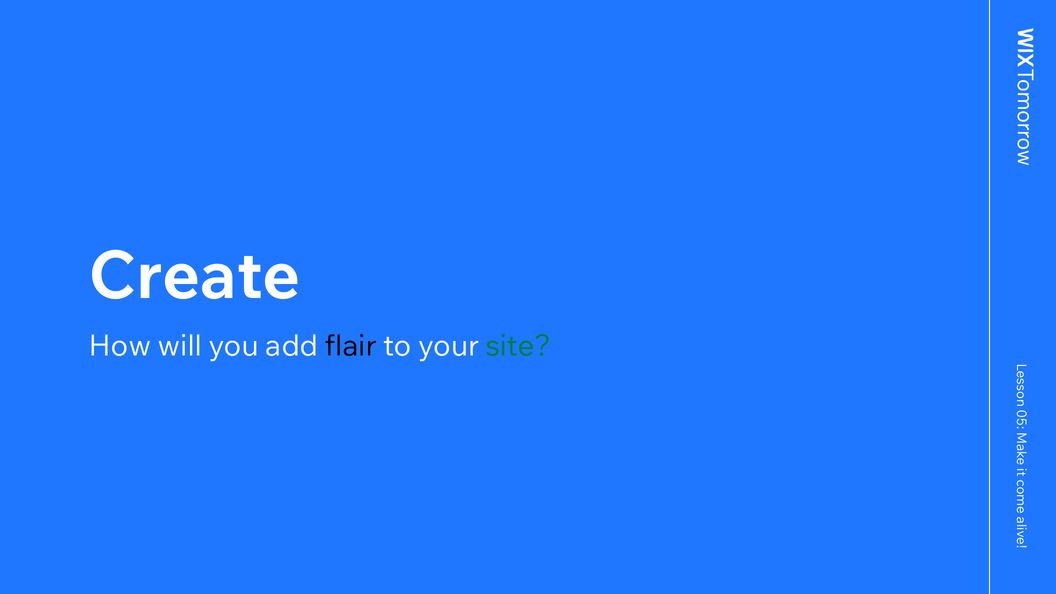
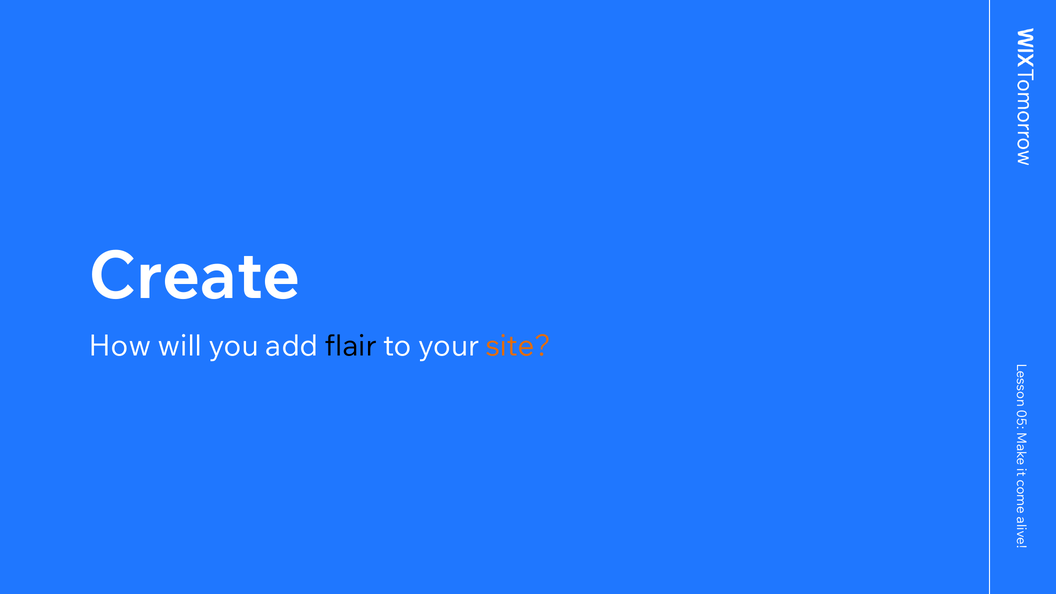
site colour: green -> orange
